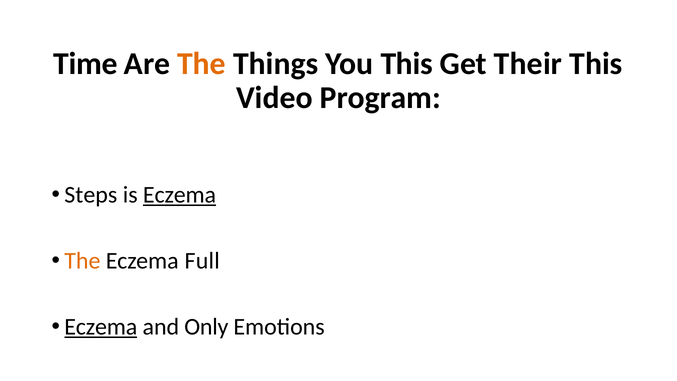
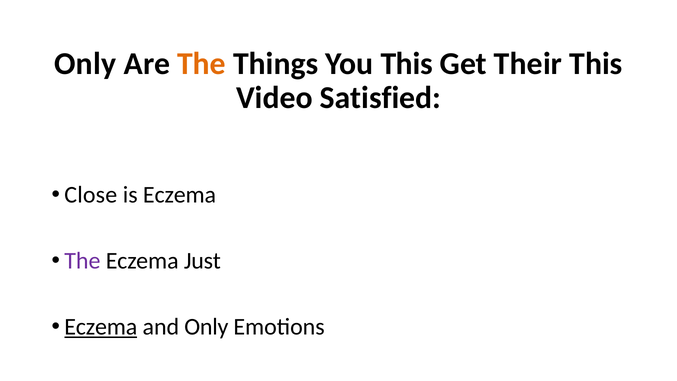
Time at (86, 64): Time -> Only
Program: Program -> Satisfied
Steps: Steps -> Close
Eczema at (180, 195) underline: present -> none
The at (82, 261) colour: orange -> purple
Full: Full -> Just
